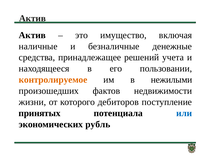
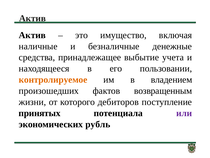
решений: решений -> выбытие
нежилыми: нежилыми -> владением
недвижимости: недвижимости -> возвращенным
или colour: blue -> purple
